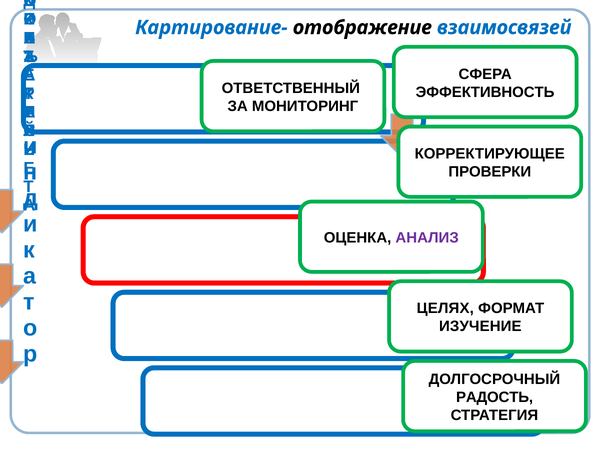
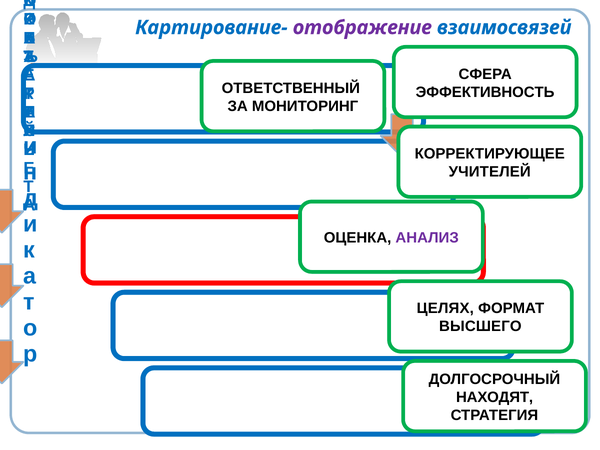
отображение colour: black -> purple
ПРОВЕРКИ: ПРОВЕРКИ -> УЧИТЕЛЕЙ
ИЗУЧЕНИЕ: ИЗУЧЕНИЕ -> ВЫСШЕГО
РАДОСТЬ: РАДОСТЬ -> НАХОДЯТ
